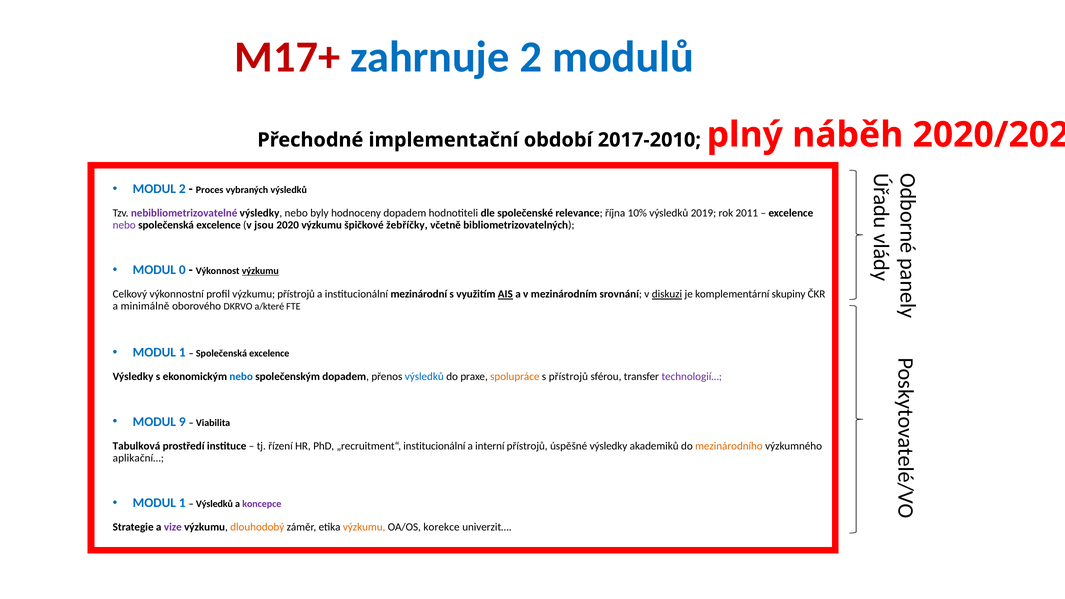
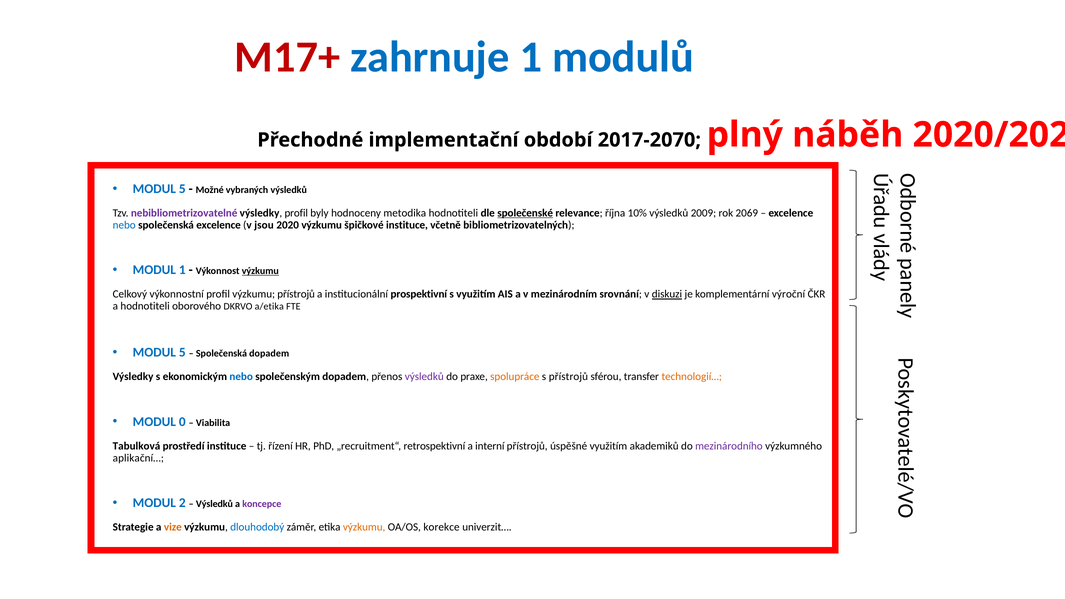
zahrnuje 2: 2 -> 1
2017-2010: 2017-2010 -> 2017-2070
2 at (182, 189): 2 -> 5
Proces: Proces -> Možné
výsledky nebo: nebo -> profil
hodnoceny dopadem: dopadem -> metodika
společenské underline: none -> present
2019: 2019 -> 2009
2011: 2011 -> 2069
nebo at (124, 225) colour: purple -> blue
špičkové žebříčky: žebříčky -> instituce
MODUL 0: 0 -> 1
mezinárodní: mezinárodní -> prospektivní
AIS underline: present -> none
skupiny: skupiny -> výroční
a minimálně: minimálně -> hodnotiteli
a/které: a/které -> a/etika
1 at (182, 352): 1 -> 5
excelence at (269, 354): excelence -> dopadem
výsledků at (424, 377) colour: blue -> purple
technologií… colour: purple -> orange
9: 9 -> 0
„recruitment“ institucionální: institucionální -> retrospektivní
úspěšné výsledky: výsledky -> využitím
mezinárodního colour: orange -> purple
1 at (182, 503): 1 -> 2
vize colour: purple -> orange
dlouhodobý colour: orange -> blue
